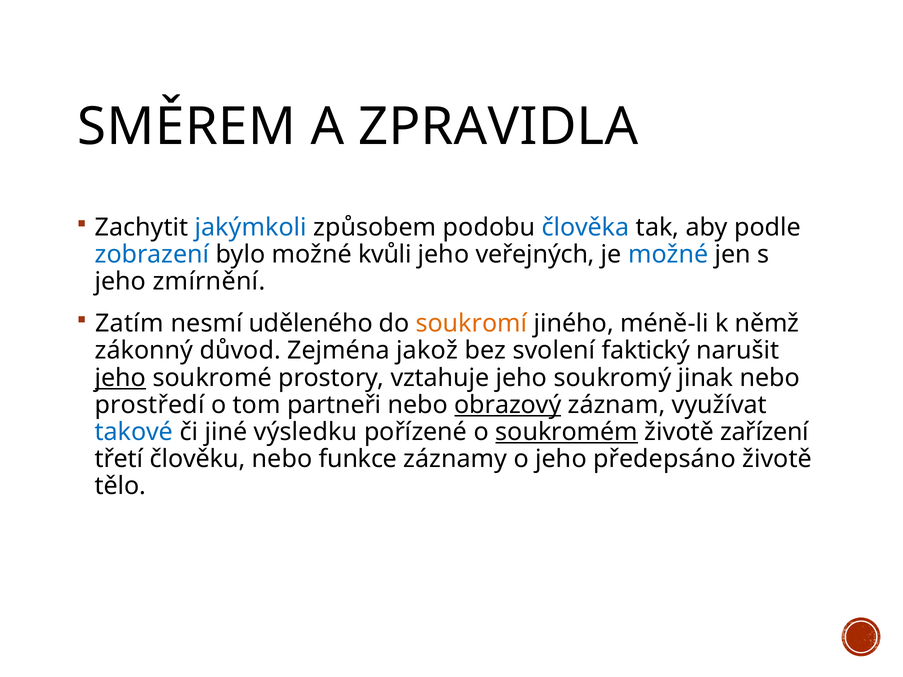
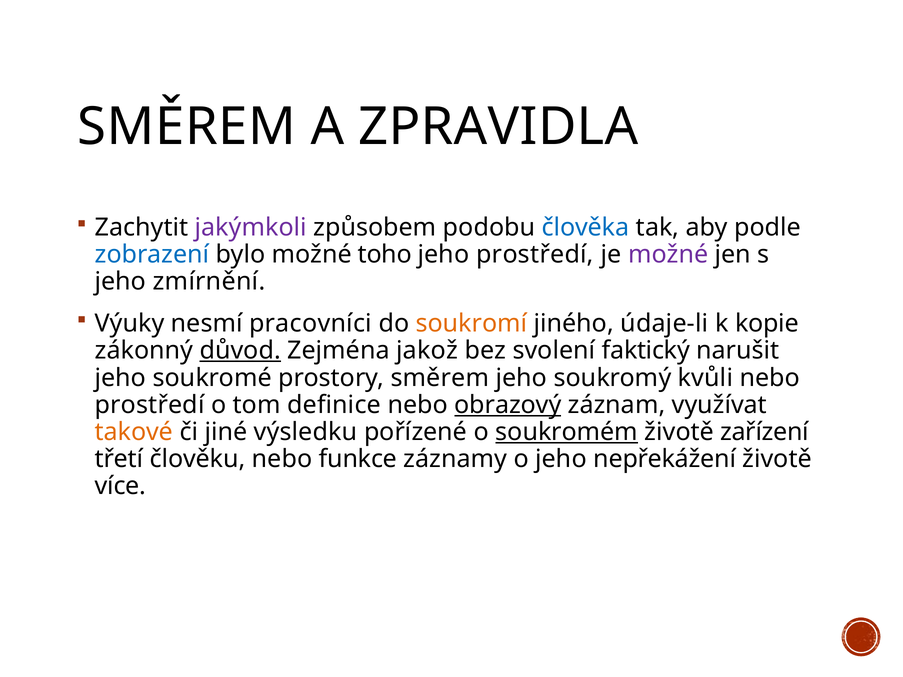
jakýmkoli colour: blue -> purple
kvůli: kvůli -> toho
jeho veřejných: veřejných -> prostředí
možné at (668, 255) colour: blue -> purple
Zatím: Zatím -> Výuky
uděleného: uděleného -> pracovníci
méně-li: méně-li -> údaje-li
němž: němž -> kopie
důvod underline: none -> present
jeho at (120, 378) underline: present -> none
prostory vztahuje: vztahuje -> směrem
jinak: jinak -> kvůli
partneři: partneři -> definice
takové colour: blue -> orange
předepsáno: předepsáno -> nepřekážení
tělo: tělo -> více
